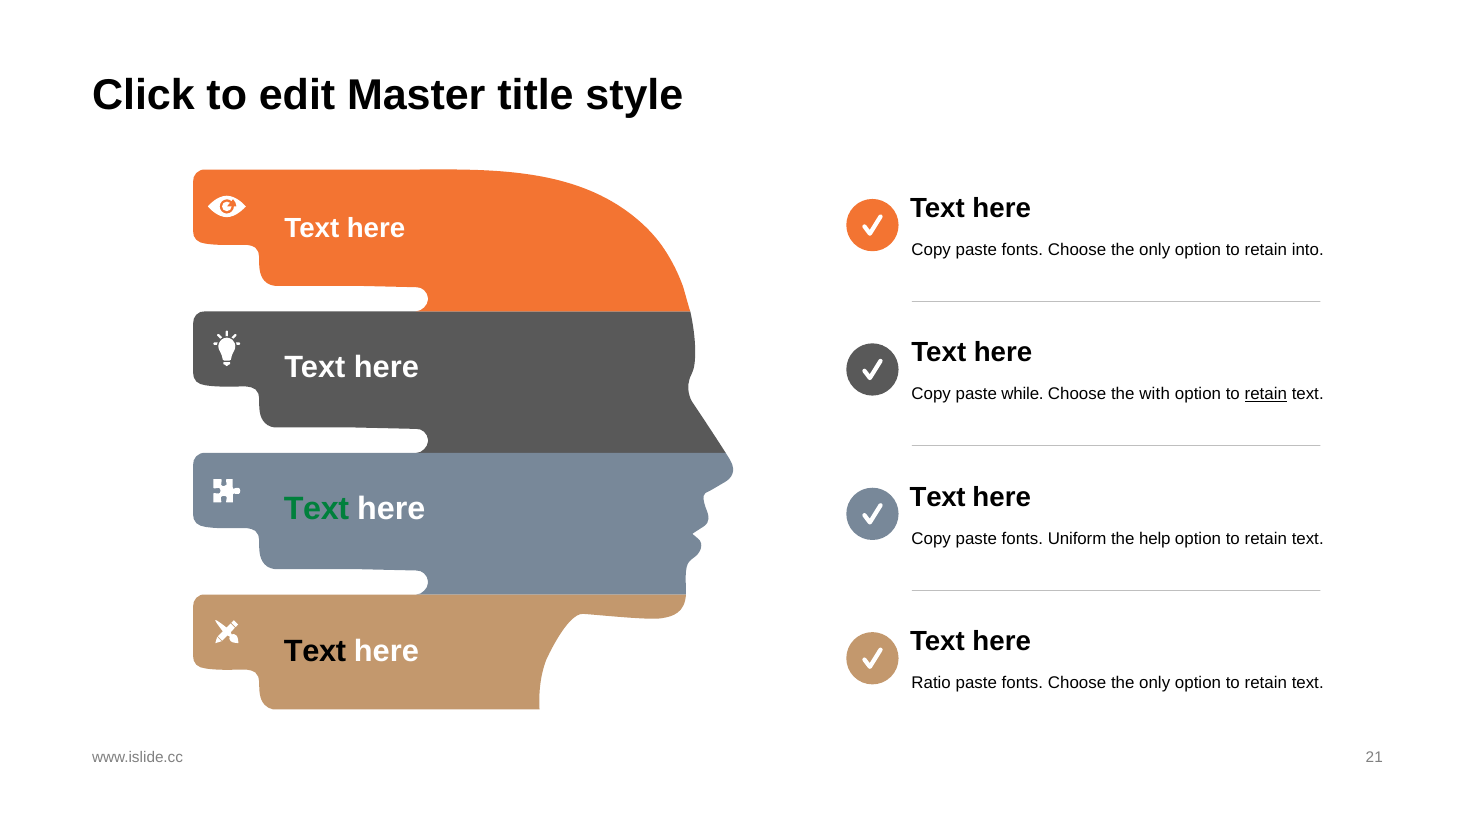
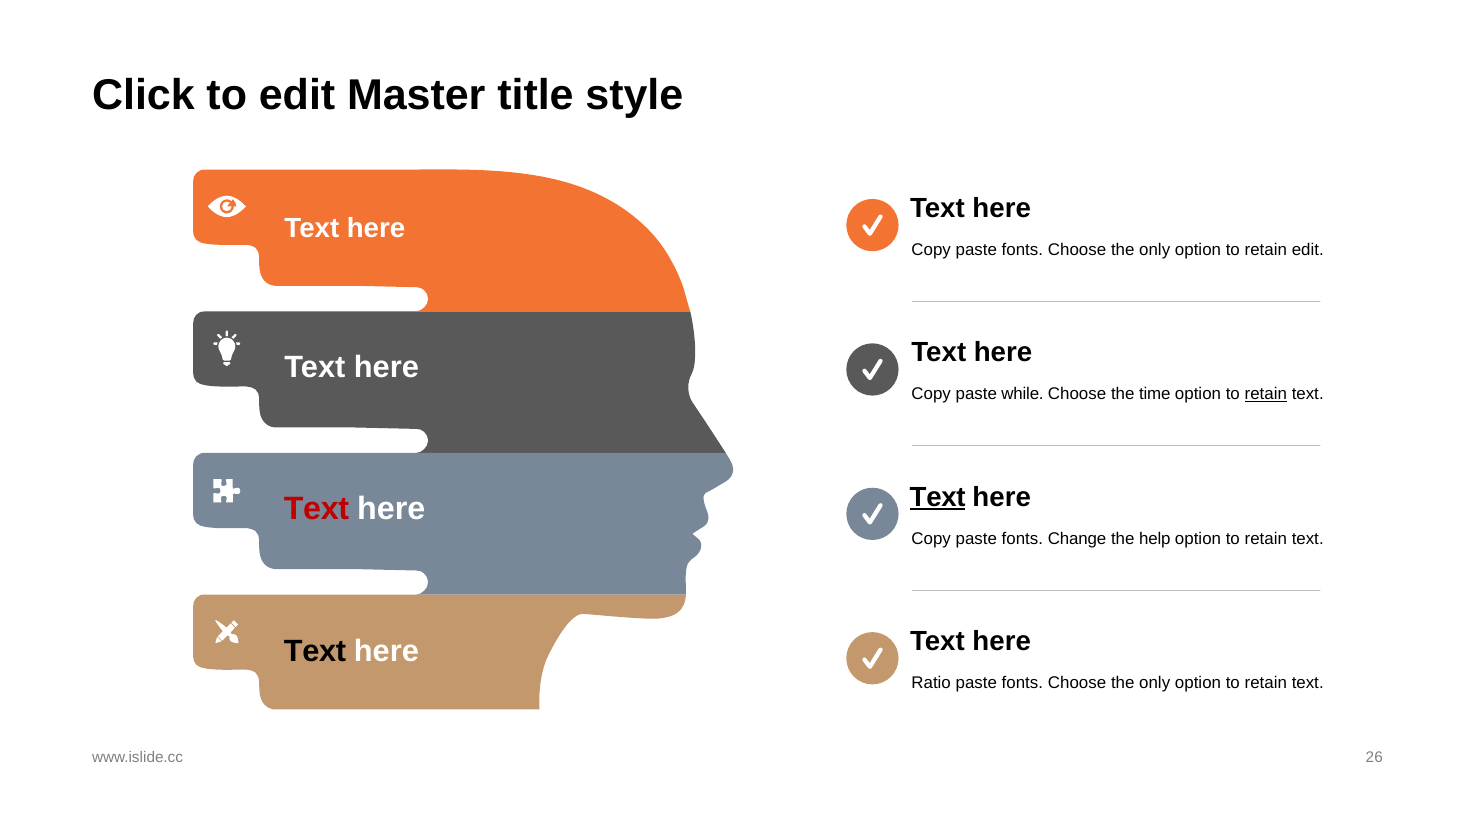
retain into: into -> edit
with: with -> time
Text at (938, 497) underline: none -> present
Text at (317, 509) colour: green -> red
Uniform: Uniform -> Change
21: 21 -> 26
